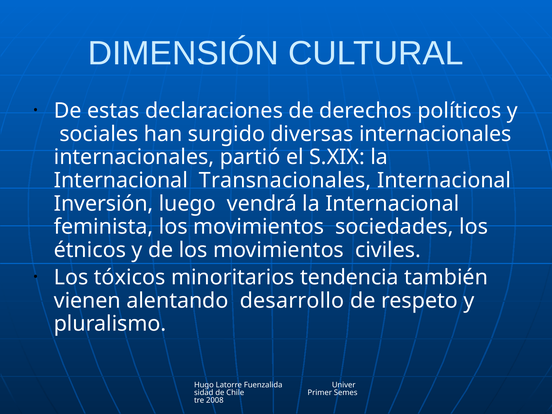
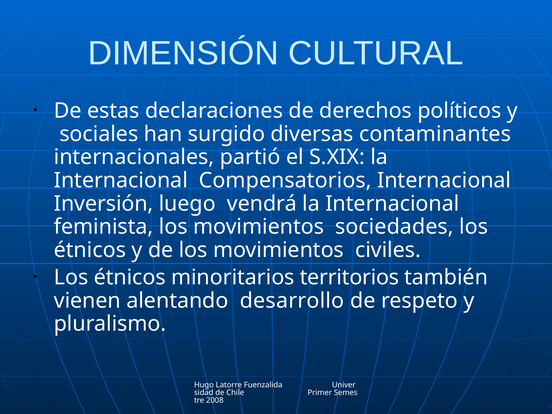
diversas internacionales: internacionales -> contaminantes
Transnacionales: Transnacionales -> Compensatorios
tóxicos at (130, 277): tóxicos -> étnicos
tendencia: tendencia -> territorios
